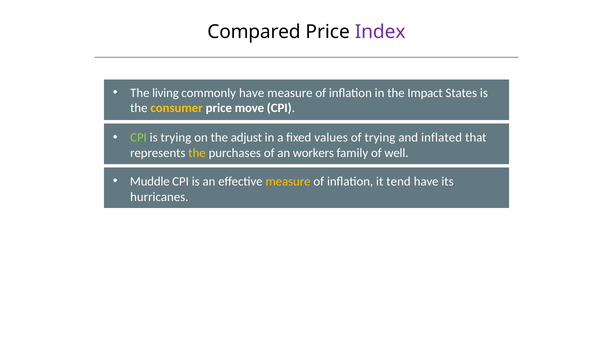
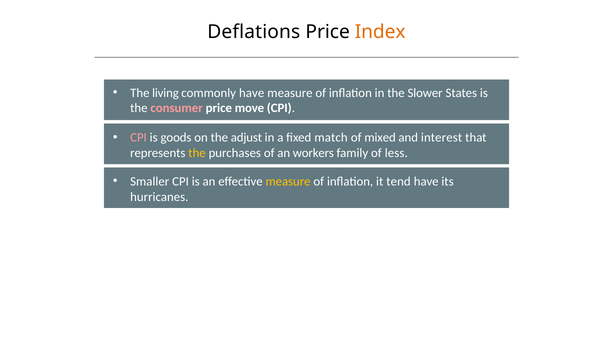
Compared: Compared -> Deflations
Index colour: purple -> orange
Impact: Impact -> Slower
consumer colour: yellow -> pink
CPI at (139, 138) colour: light green -> pink
is trying: trying -> goods
values: values -> match
of trying: trying -> mixed
inflated: inflated -> interest
well: well -> less
Muddle: Muddle -> Smaller
